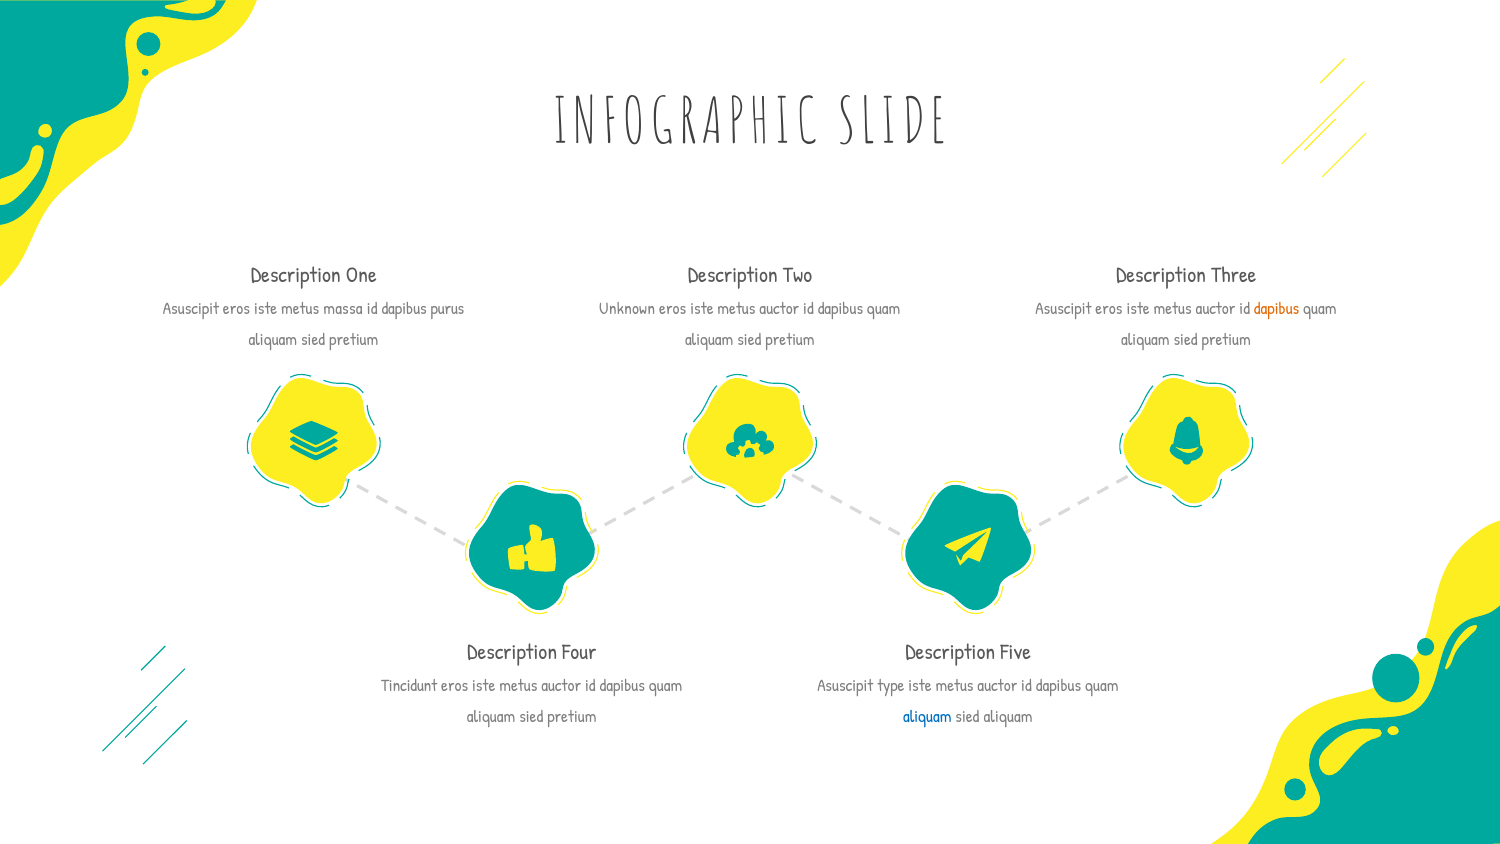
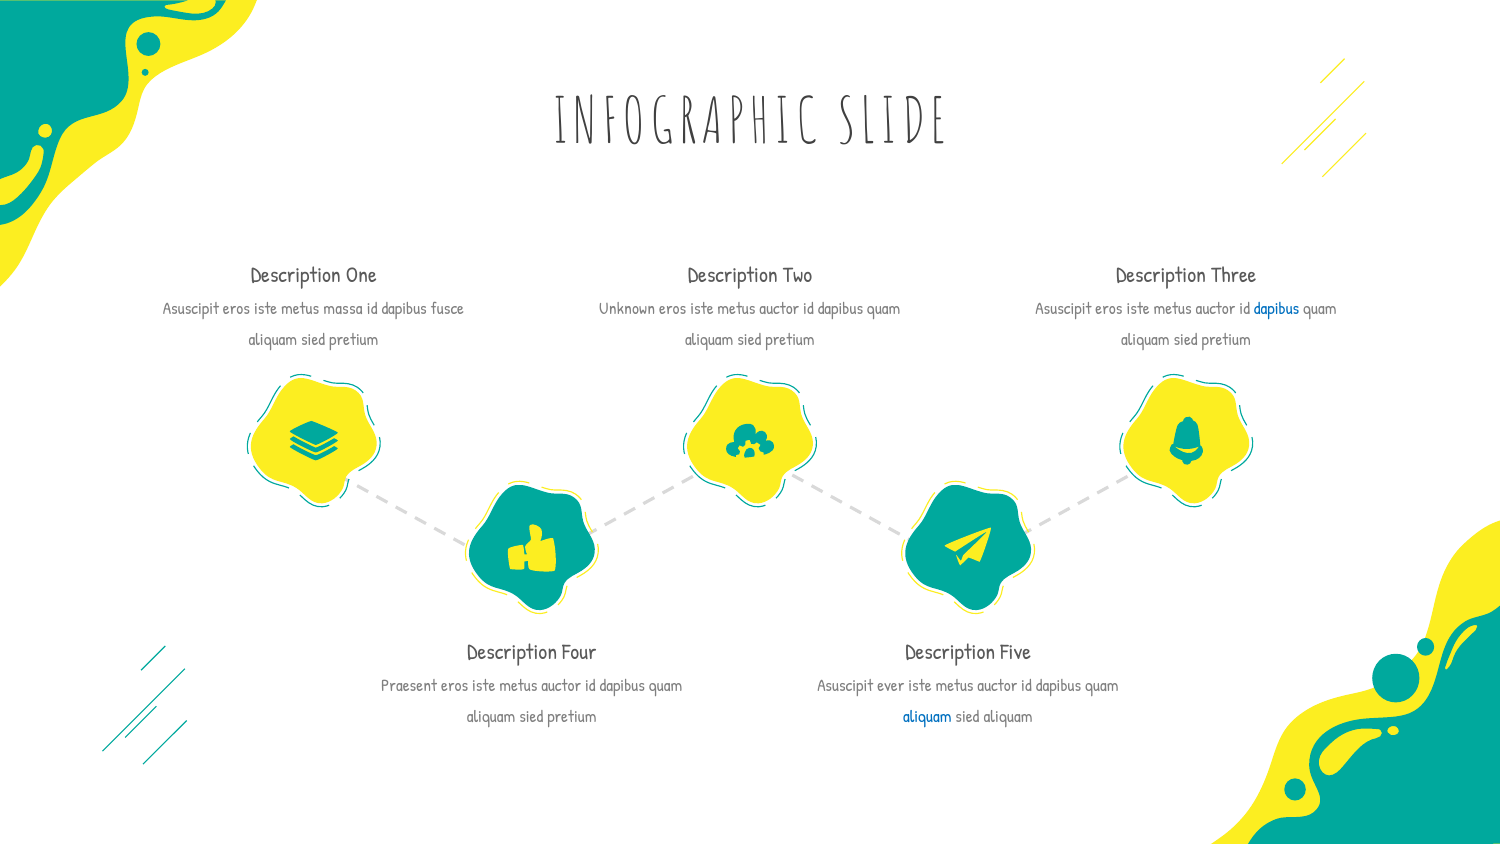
purus: purus -> fusce
dapibus at (1277, 309) colour: orange -> blue
Tincidunt: Tincidunt -> Praesent
type: type -> ever
